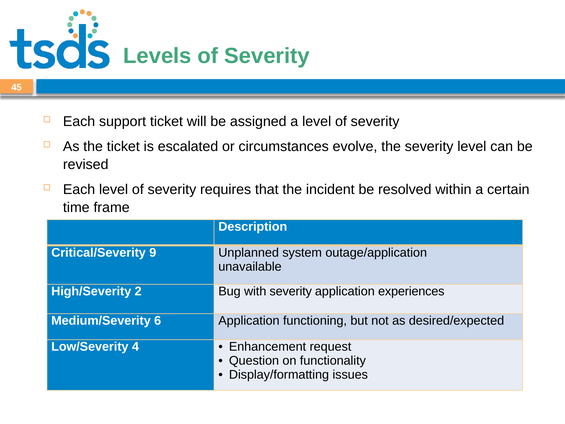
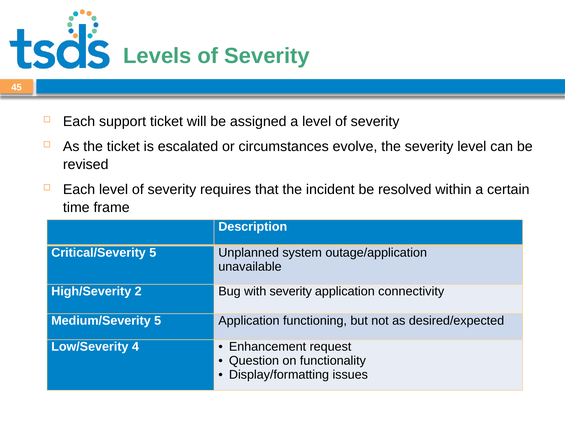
Critical/Severity 9: 9 -> 5
experiences: experiences -> connectivity
Medium/Severity 6: 6 -> 5
